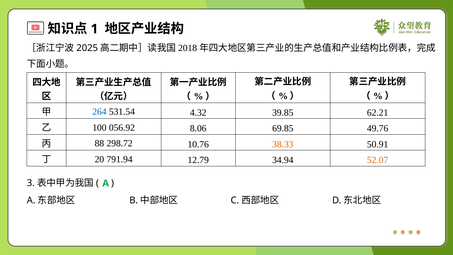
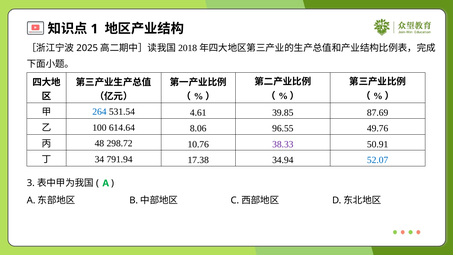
4.32: 4.32 -> 4.61
62.21: 62.21 -> 87.69
056.92: 056.92 -> 614.64
69.85: 69.85 -> 96.55
88: 88 -> 48
38.33 colour: orange -> purple
20: 20 -> 34
12.79: 12.79 -> 17.38
52.07 colour: orange -> blue
